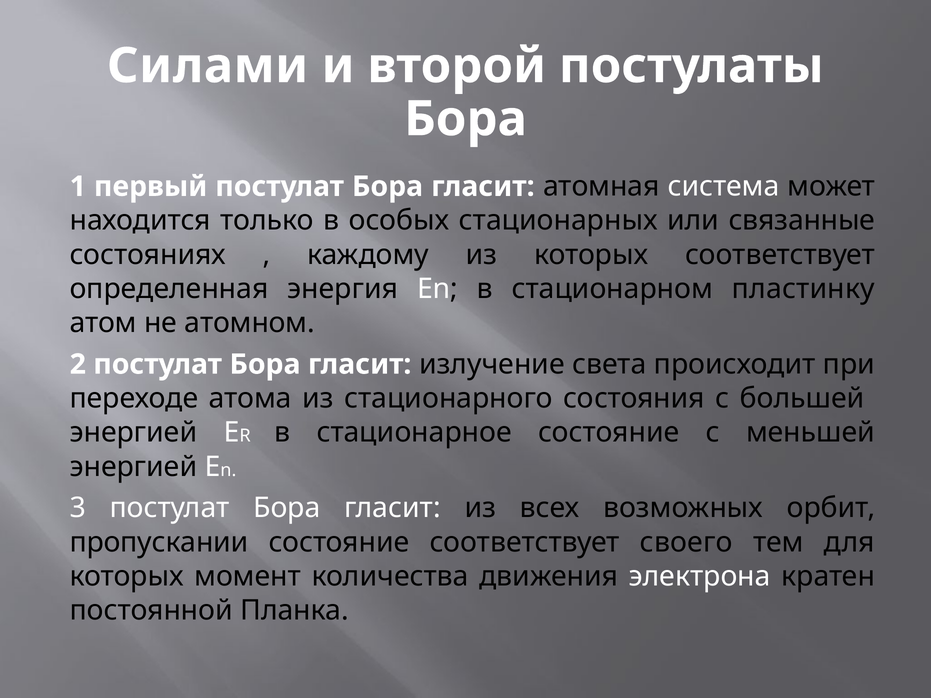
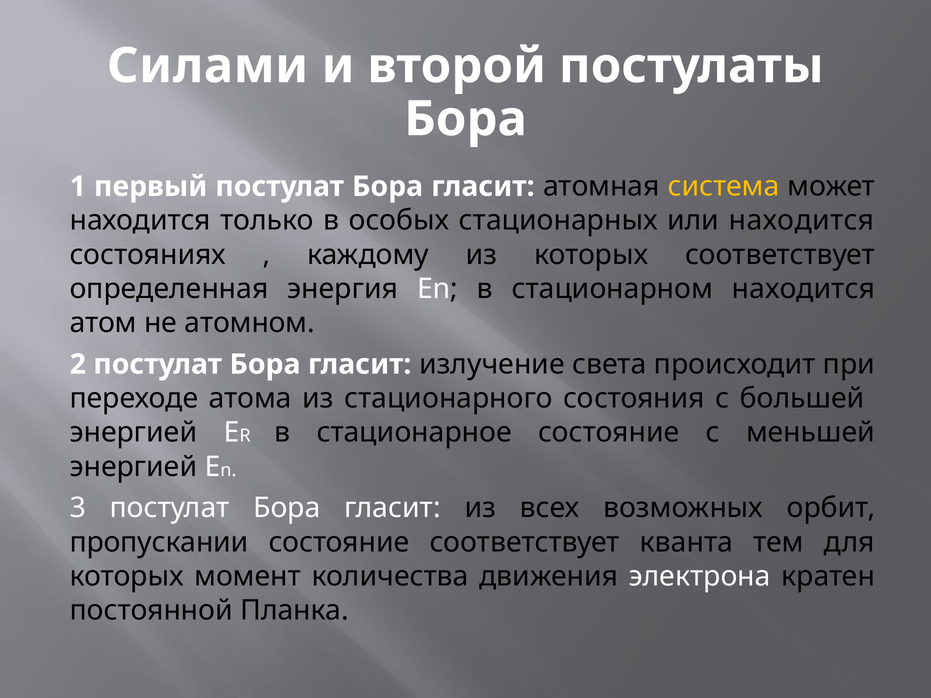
система colour: white -> yellow
или связанные: связанные -> находится
стационарном пластинку: пластинку -> находится
своего: своего -> кванта
